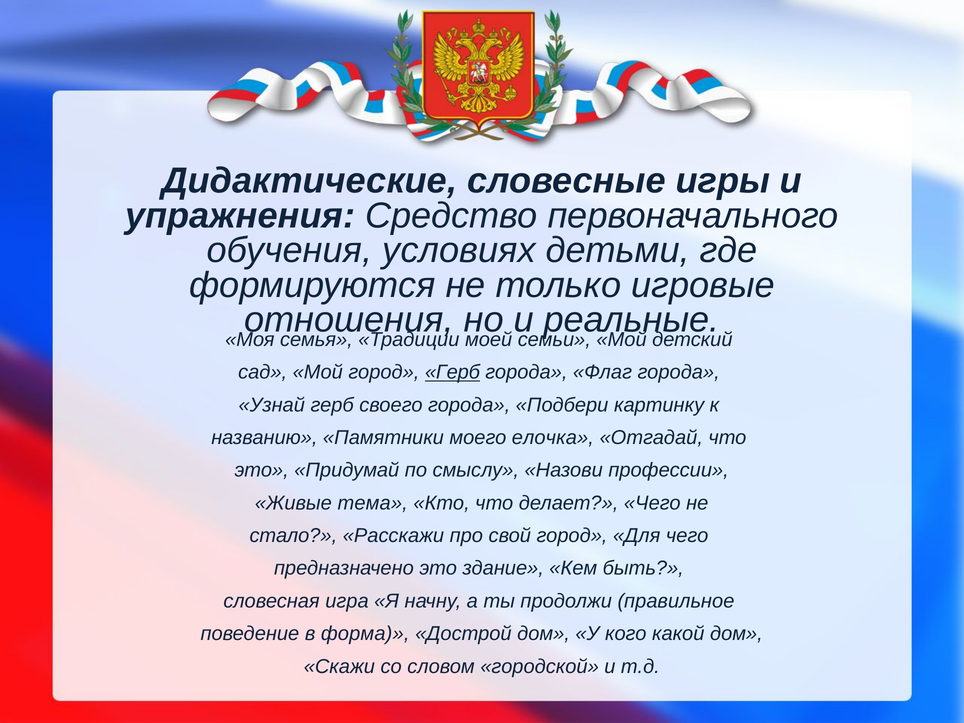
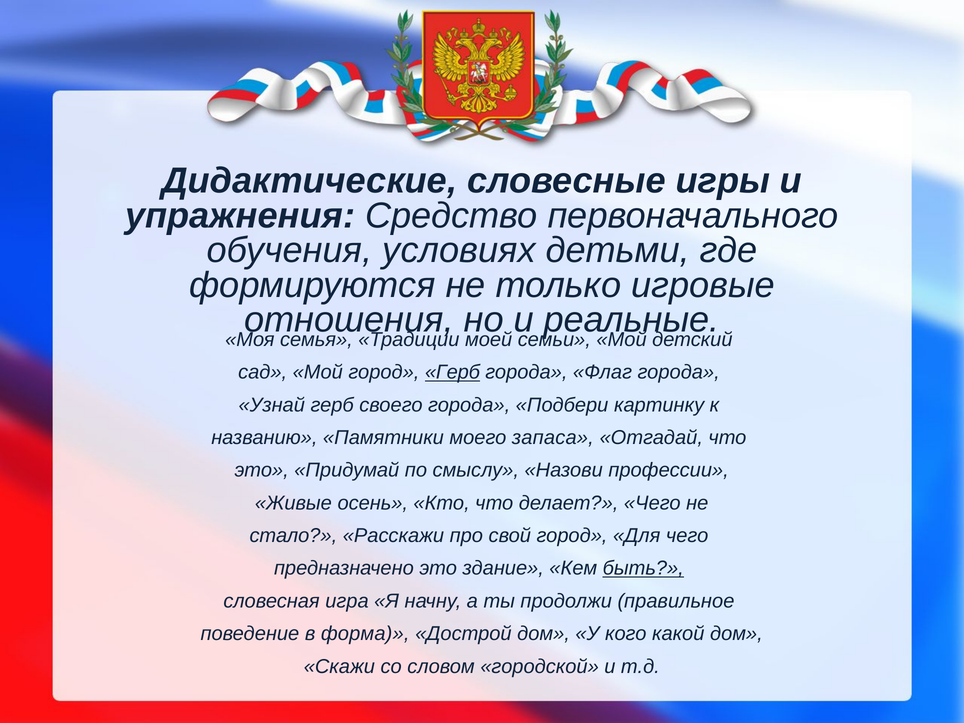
елочка: елочка -> запаса
тема: тема -> осень
быть underline: none -> present
